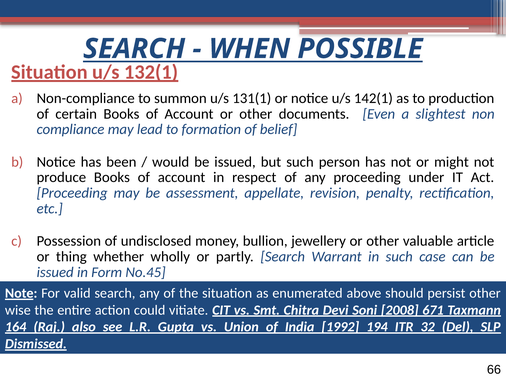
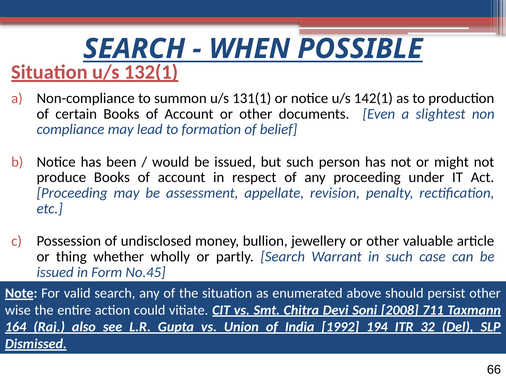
671: 671 -> 711
